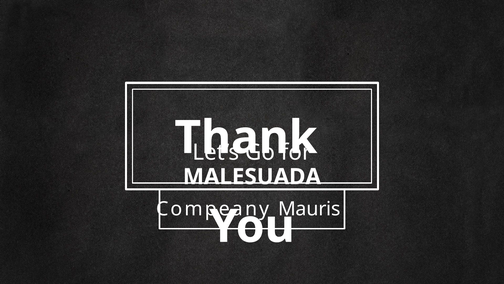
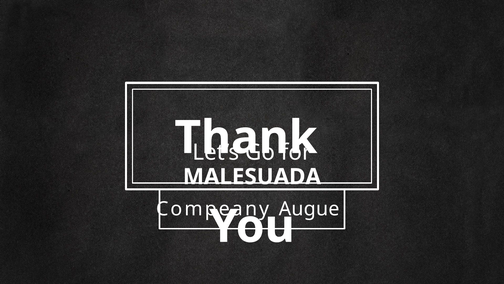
Mauris: Mauris -> Augue
